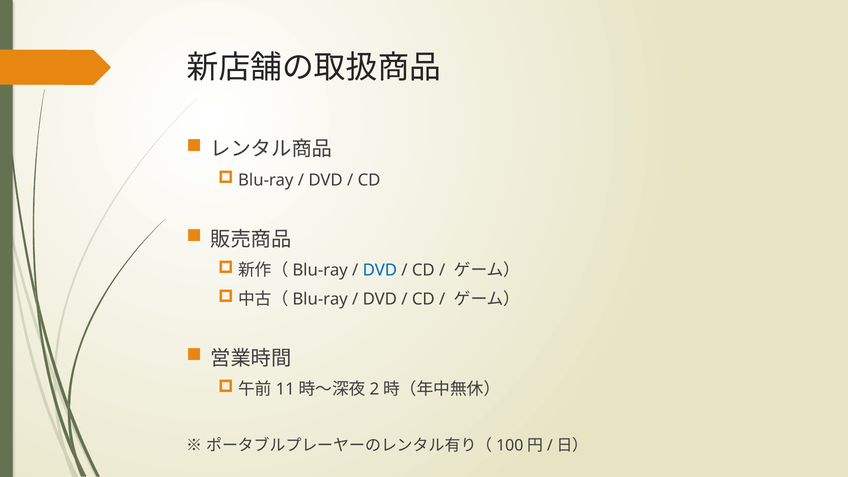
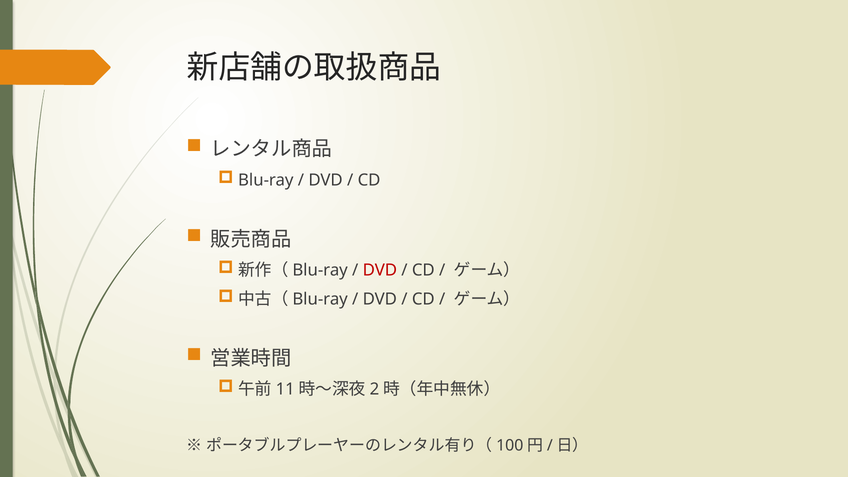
DVD at (380, 270) colour: blue -> red
